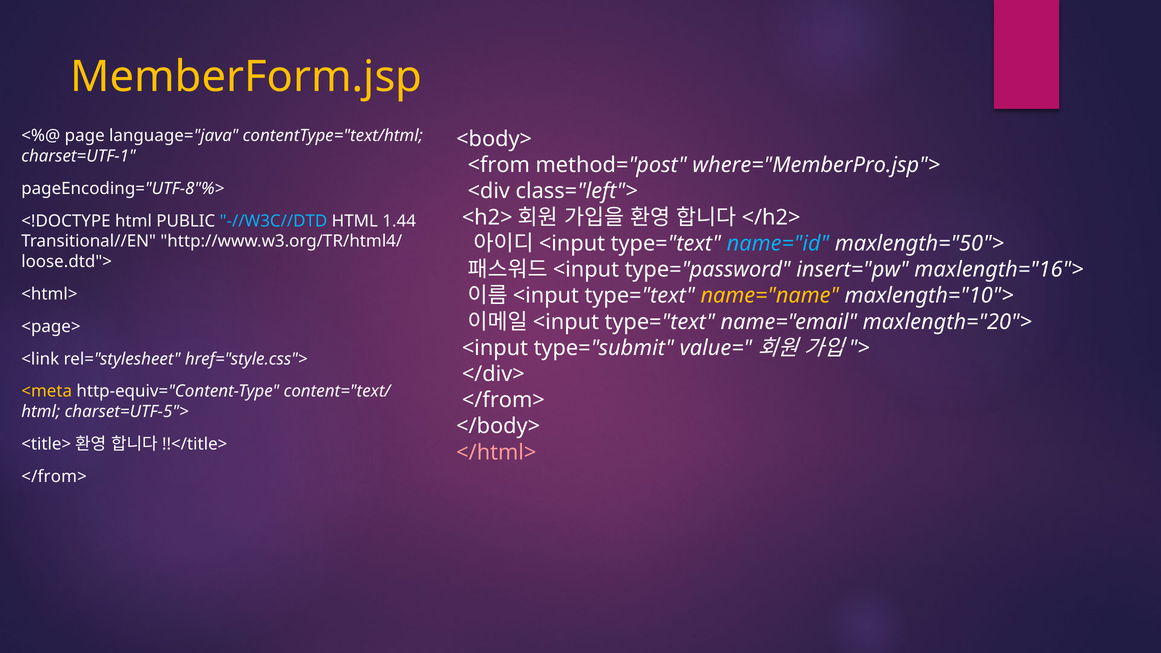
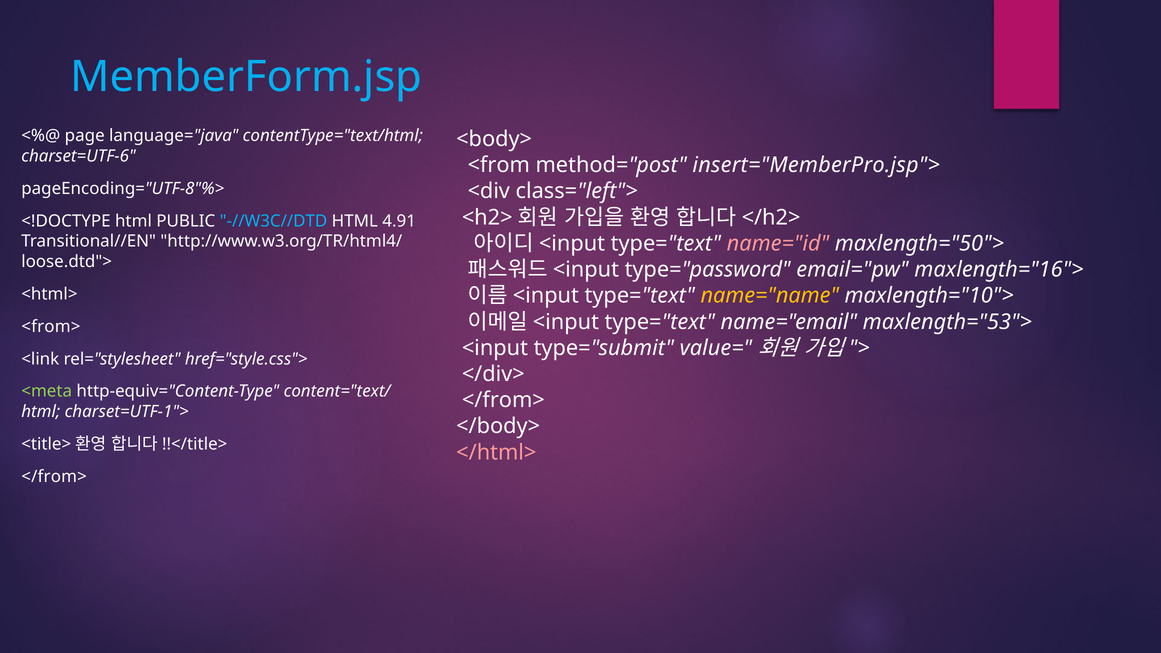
MemberForm.jsp colour: yellow -> light blue
charset=UTF-1: charset=UTF-1 -> charset=UTF-6
where="MemberPro.jsp">: where="MemberPro.jsp"> -> insert="MemberPro.jsp">
1.44: 1.44 -> 4.91
name="id colour: light blue -> pink
insert="pw: insert="pw -> email="pw
maxlength="20">: maxlength="20"> -> maxlength="53">
<page>: <page> -> <from>
<meta colour: yellow -> light green
charset=UTF-5">: charset=UTF-5"> -> charset=UTF-1">
